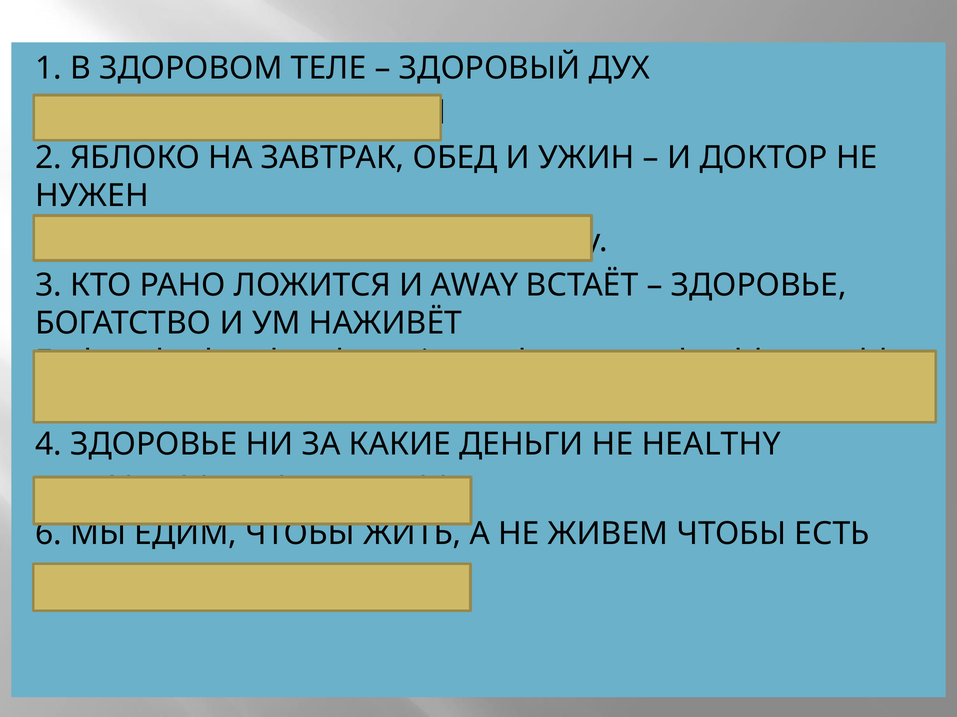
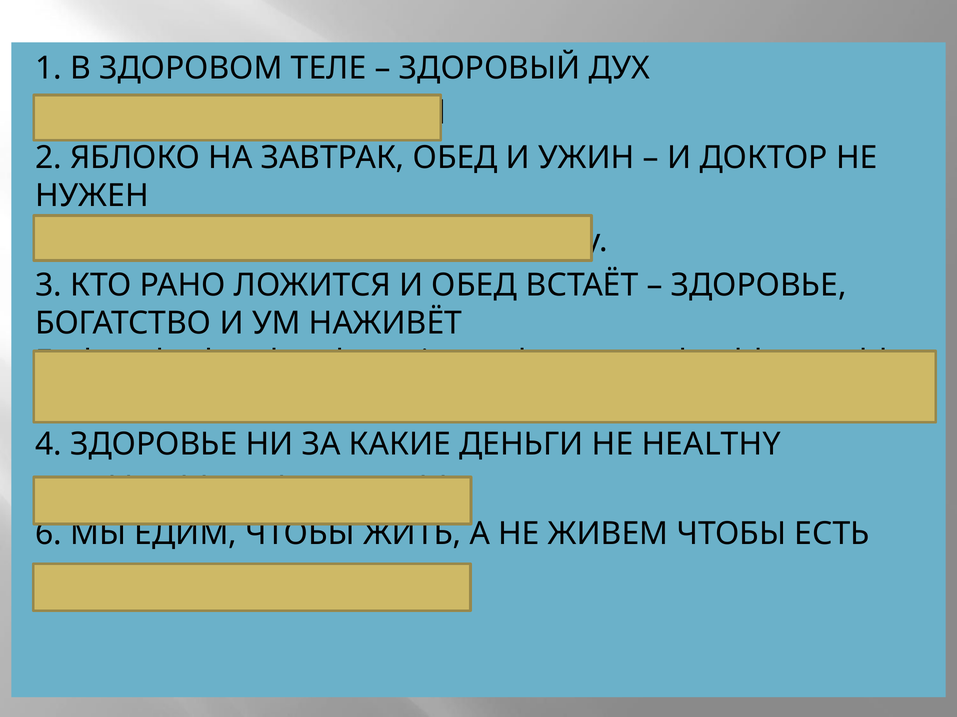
И AWAY: AWAY -> ОБЕД
